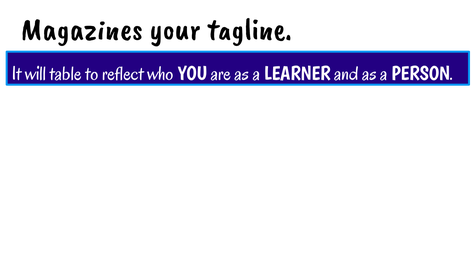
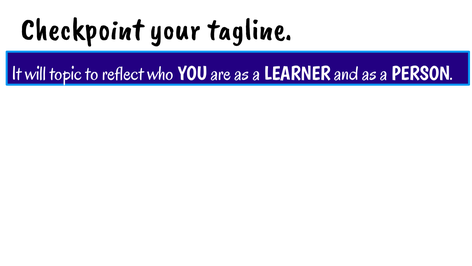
Magazines: Magazines -> Checkpoint
table: table -> topic
